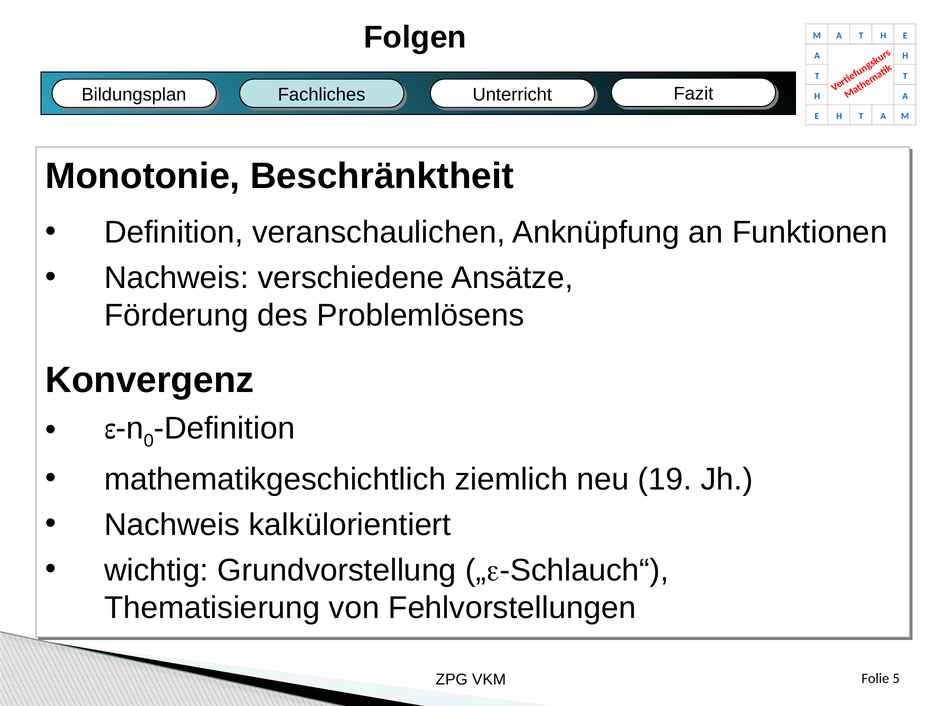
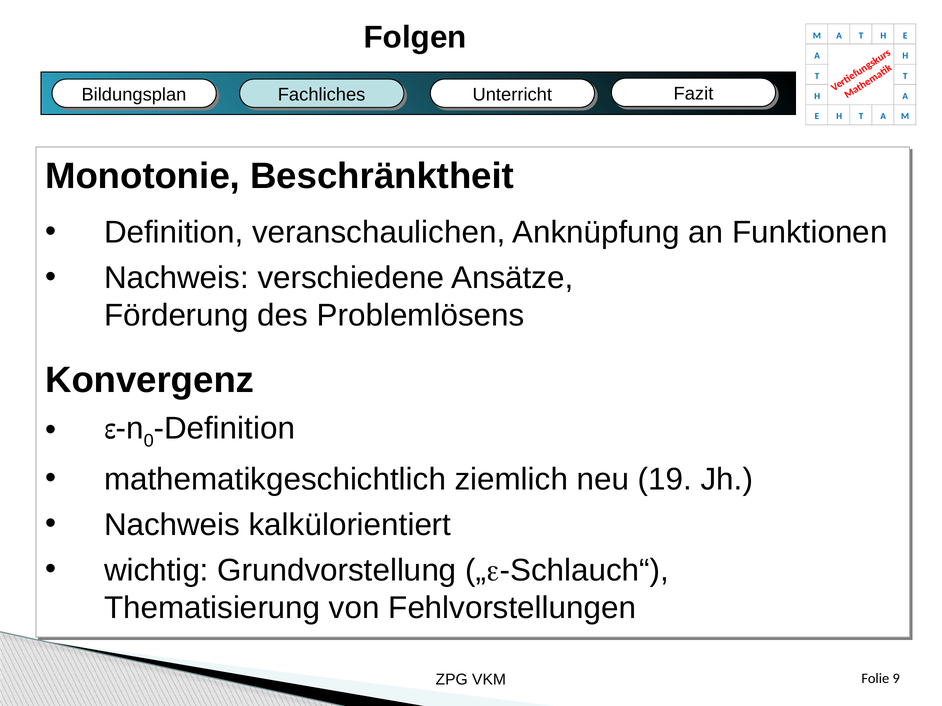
5: 5 -> 9
